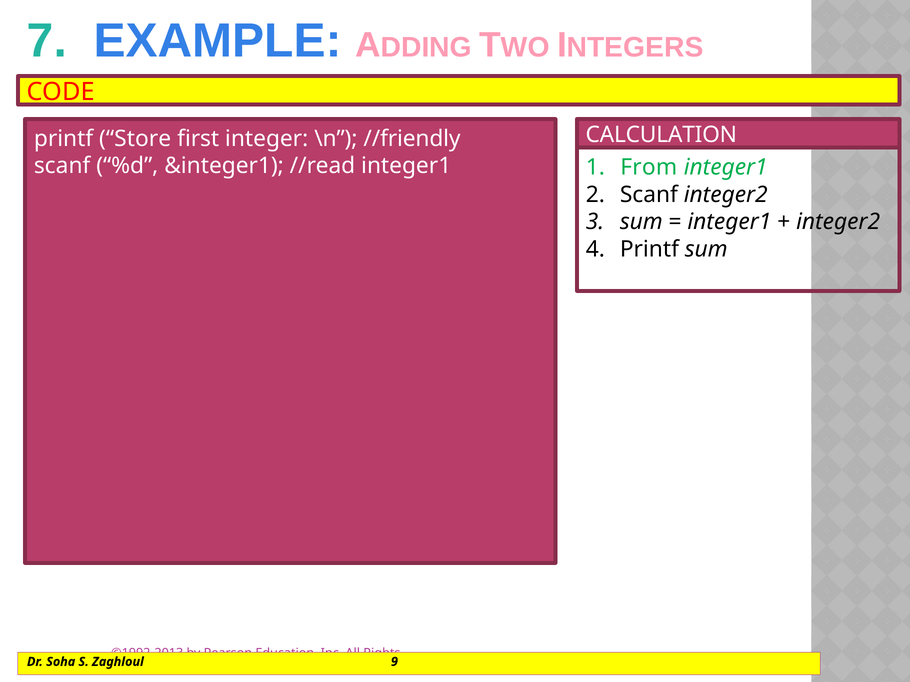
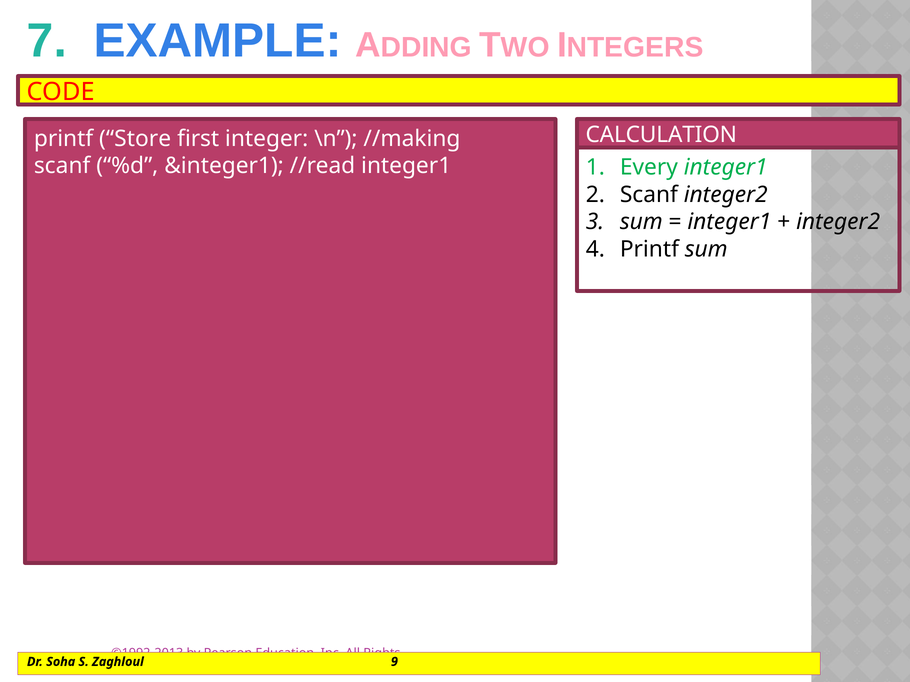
//friendly: //friendly -> //making
From: From -> Every
